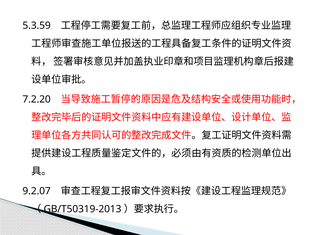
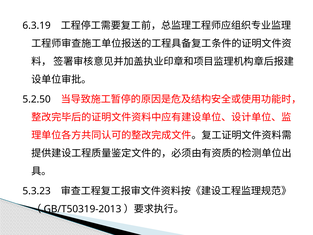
5.3.59: 5.3.59 -> 6.3.19
7.2.20: 7.2.20 -> 5.2.50
9.2.07: 9.2.07 -> 5.3.23
